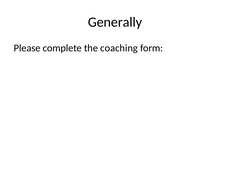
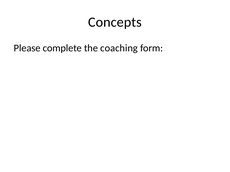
Generally: Generally -> Concepts
